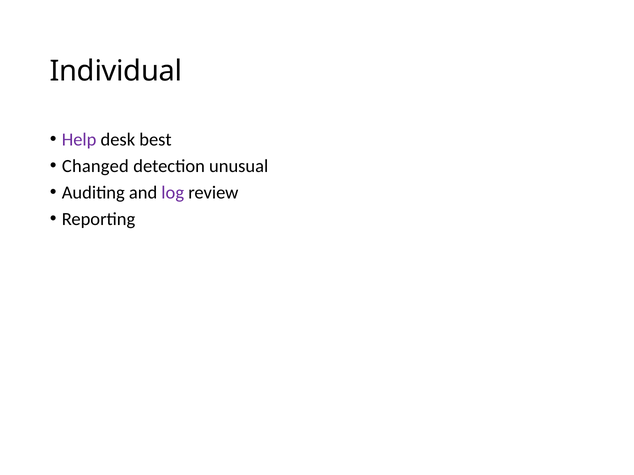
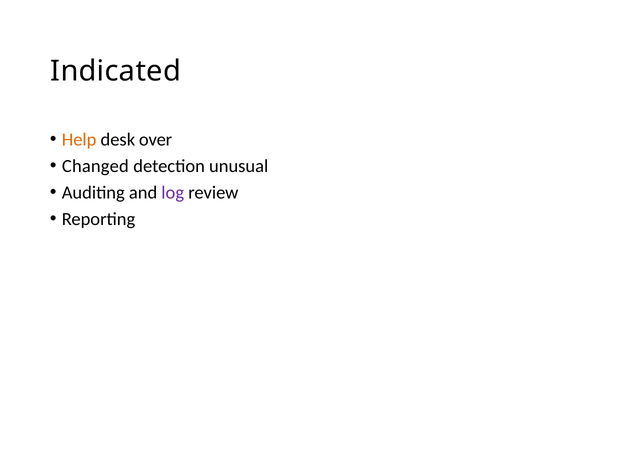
Individual: Individual -> Indicated
Help colour: purple -> orange
best: best -> over
